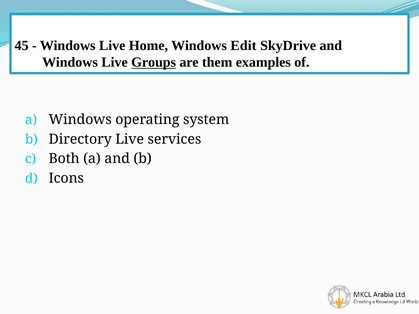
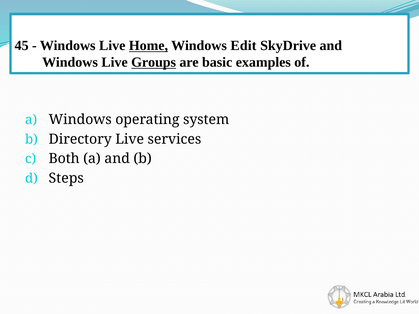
Home underline: none -> present
them: them -> basic
Icons: Icons -> Steps
